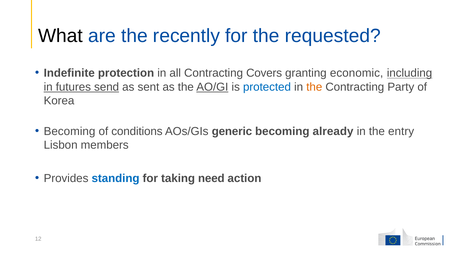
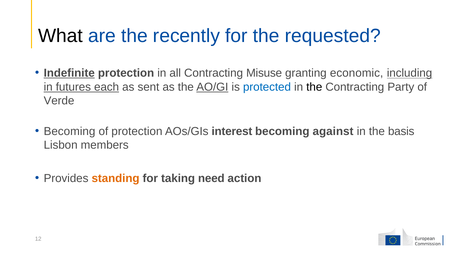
Indefinite underline: none -> present
Covers: Covers -> Misuse
send: send -> each
the at (314, 87) colour: orange -> black
Korea: Korea -> Verde
of conditions: conditions -> protection
generic: generic -> interest
already: already -> against
entry: entry -> basis
standing colour: blue -> orange
